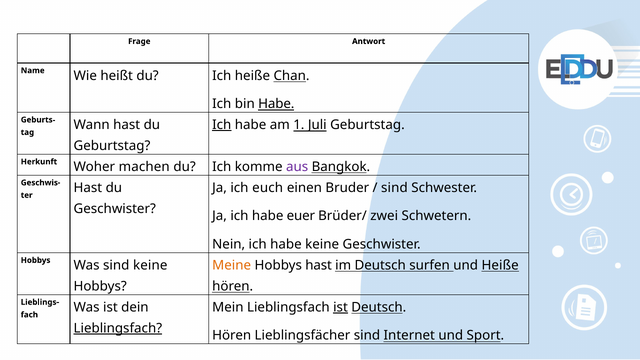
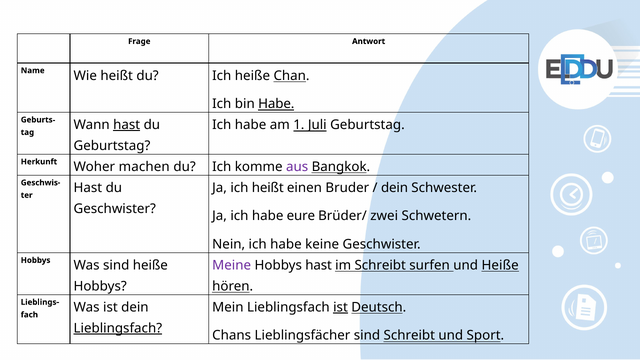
hast at (127, 125) underline: none -> present
Ich at (222, 125) underline: present -> none
ich euch: euch -> heißt
sind at (394, 188): sind -> dein
euer: euer -> eure
sind keine: keine -> heiße
Meine colour: orange -> purple
im Deutsch: Deutsch -> Schreibt
Hören at (232, 336): Hören -> Chans
sind Internet: Internet -> Schreibt
